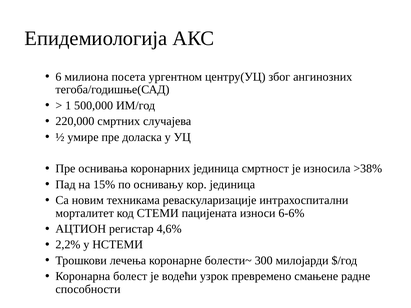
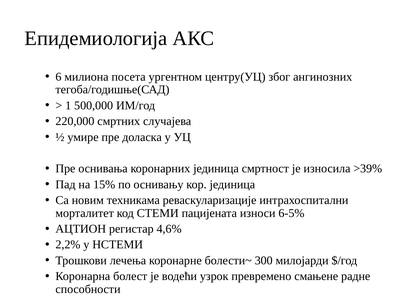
>38%: >38% -> >39%
6-6%: 6-6% -> 6-5%
